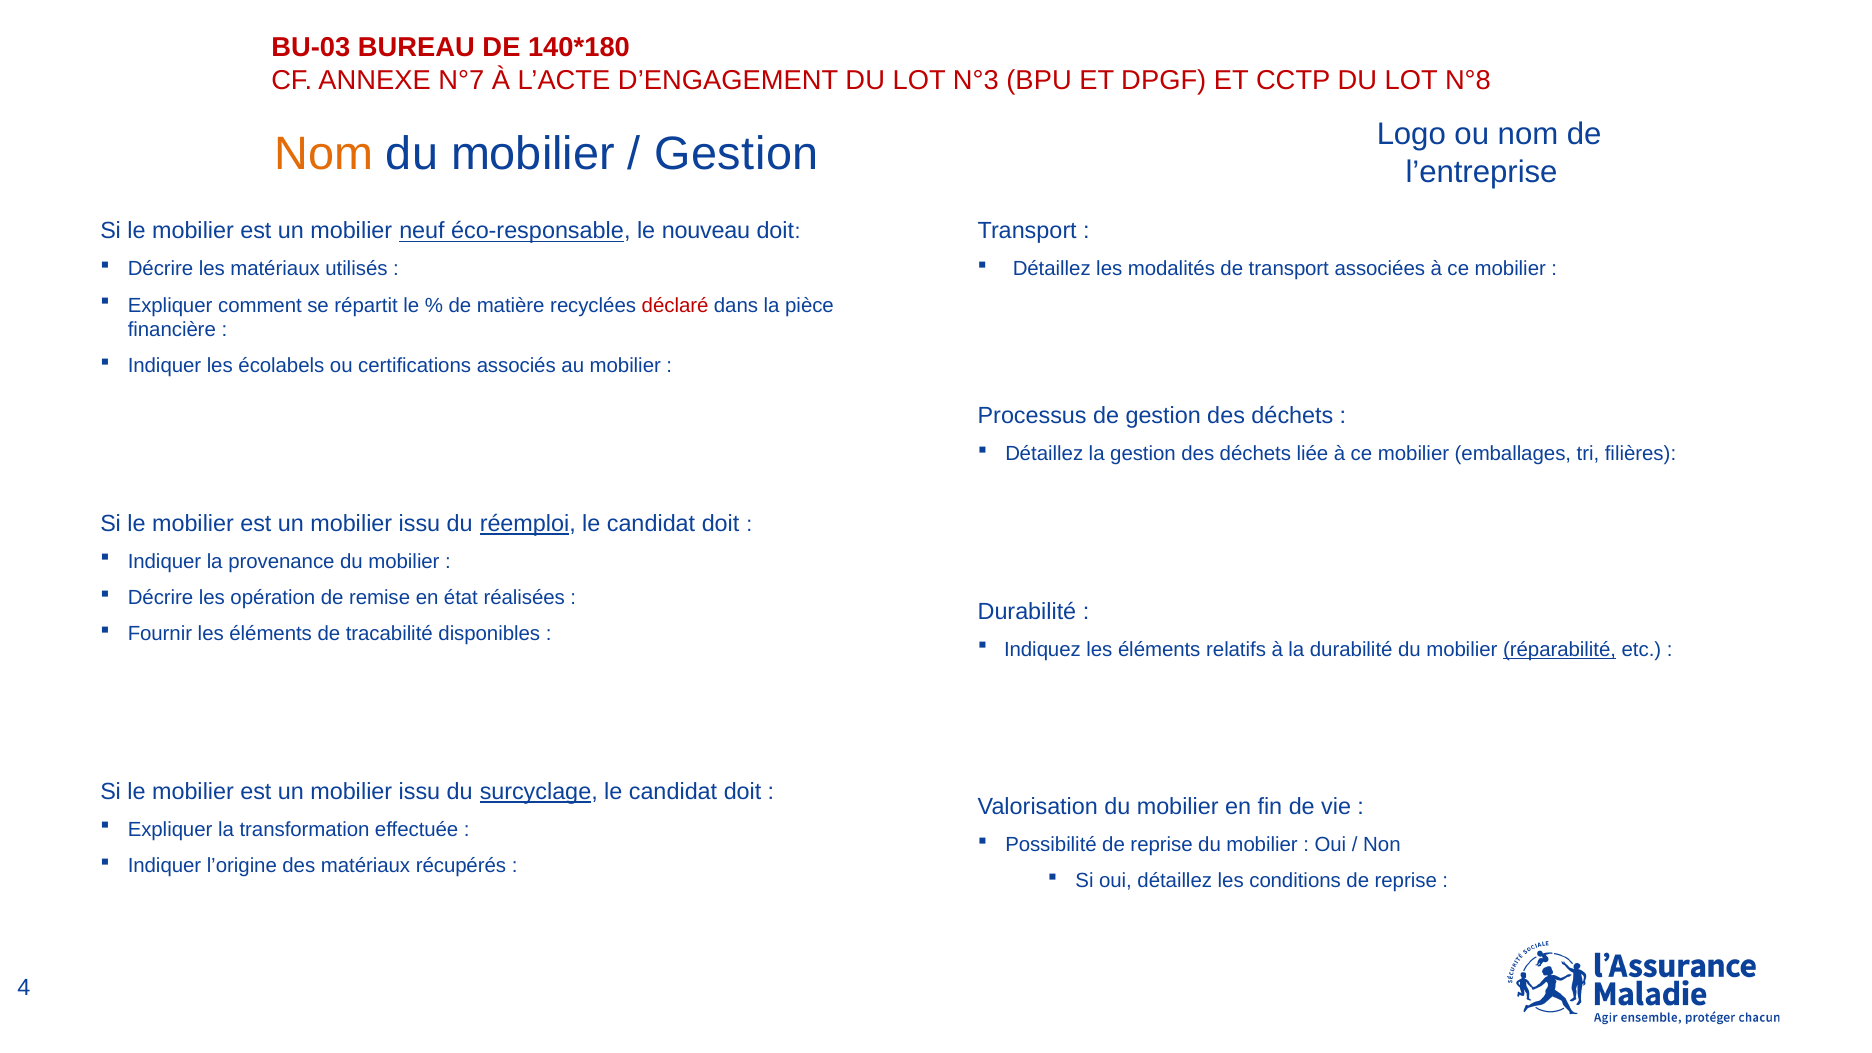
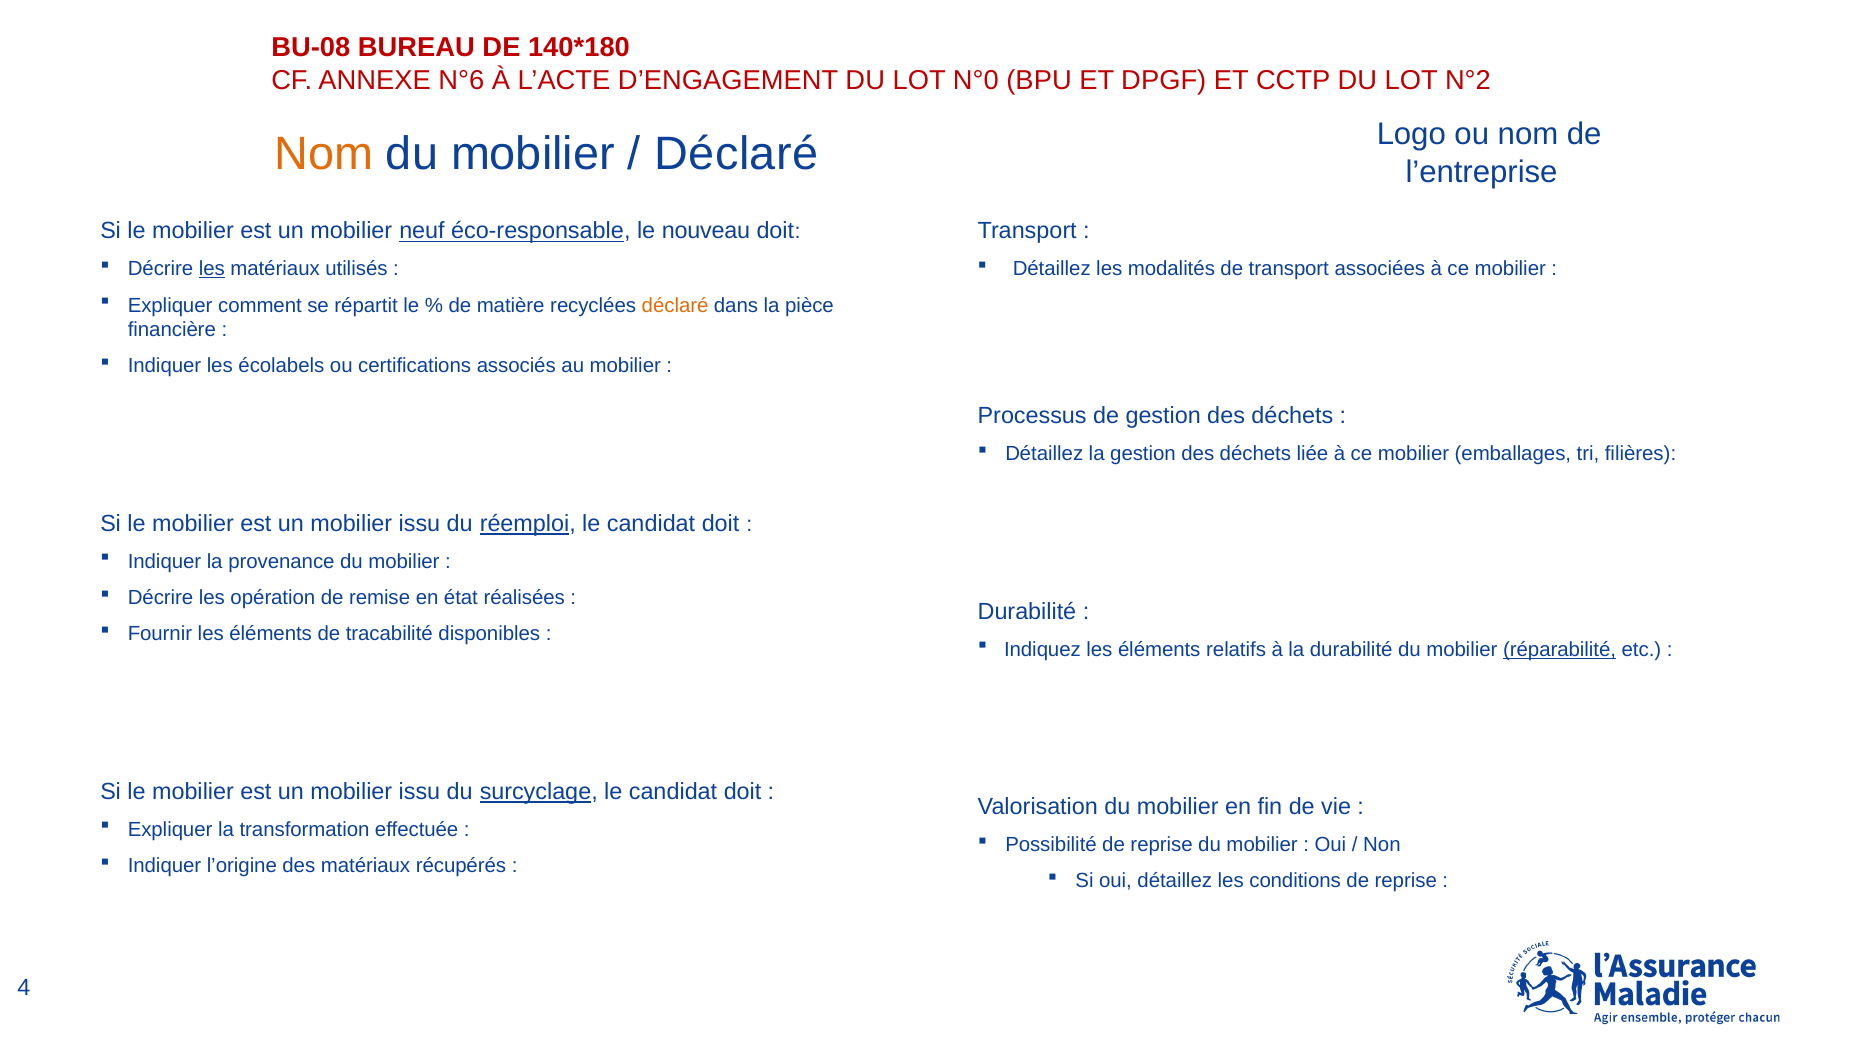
BU-03: BU-03 -> BU-08
N°7: N°7 -> N°6
N°3: N°3 -> N°0
N°8: N°8 -> N°2
Gestion at (737, 155): Gestion -> Déclaré
les at (212, 269) underline: none -> present
déclaré at (675, 305) colour: red -> orange
